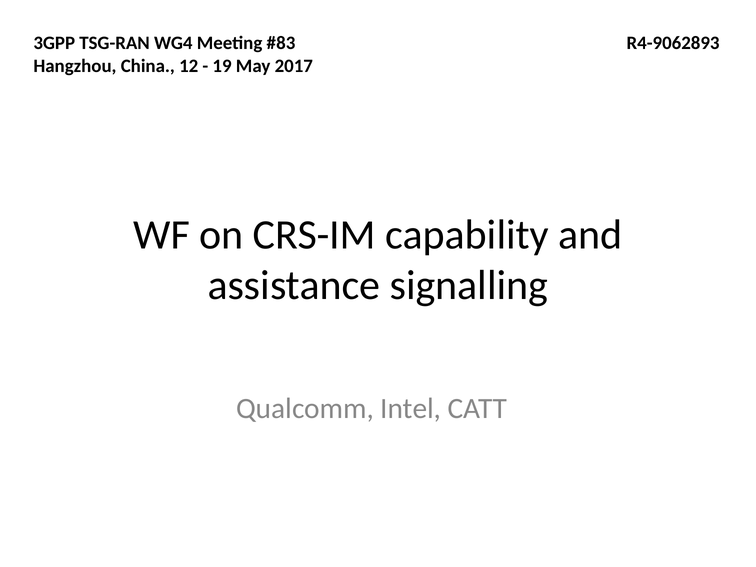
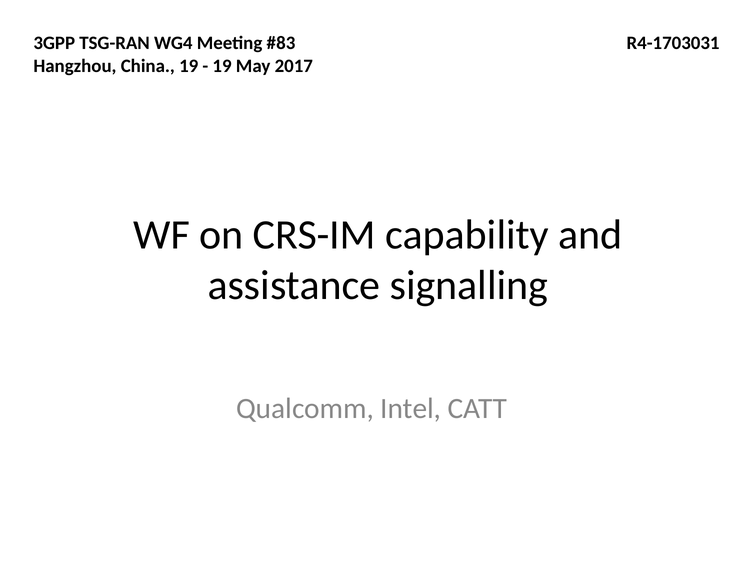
R4-9062893: R4-9062893 -> R4-1703031
China 12: 12 -> 19
